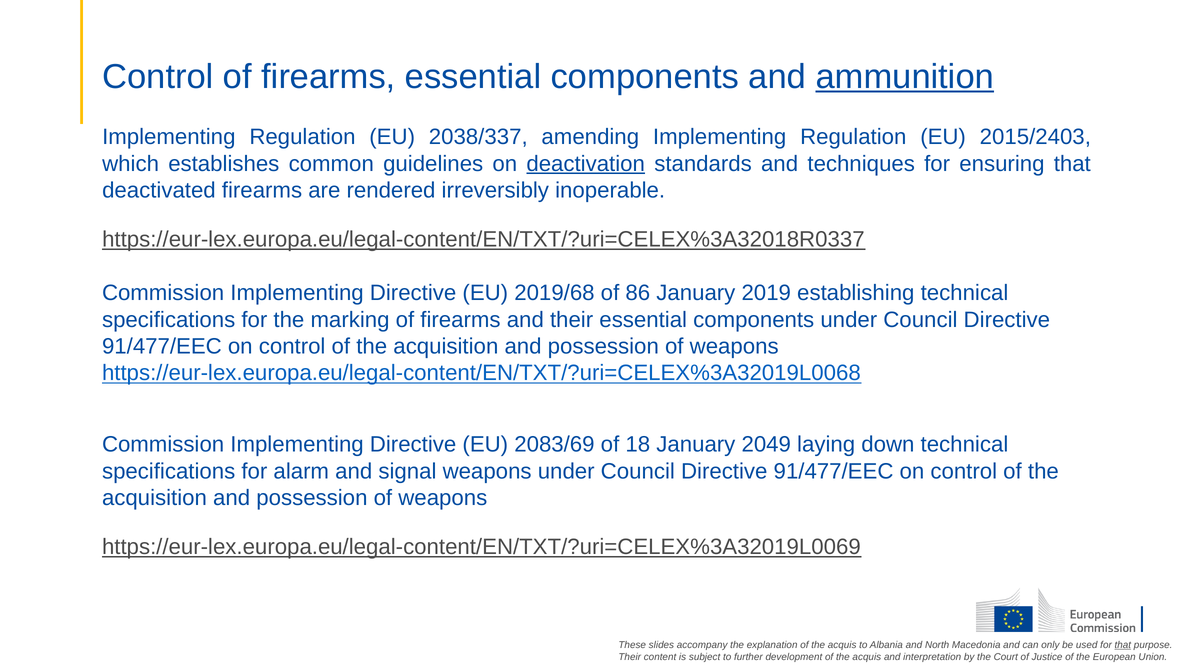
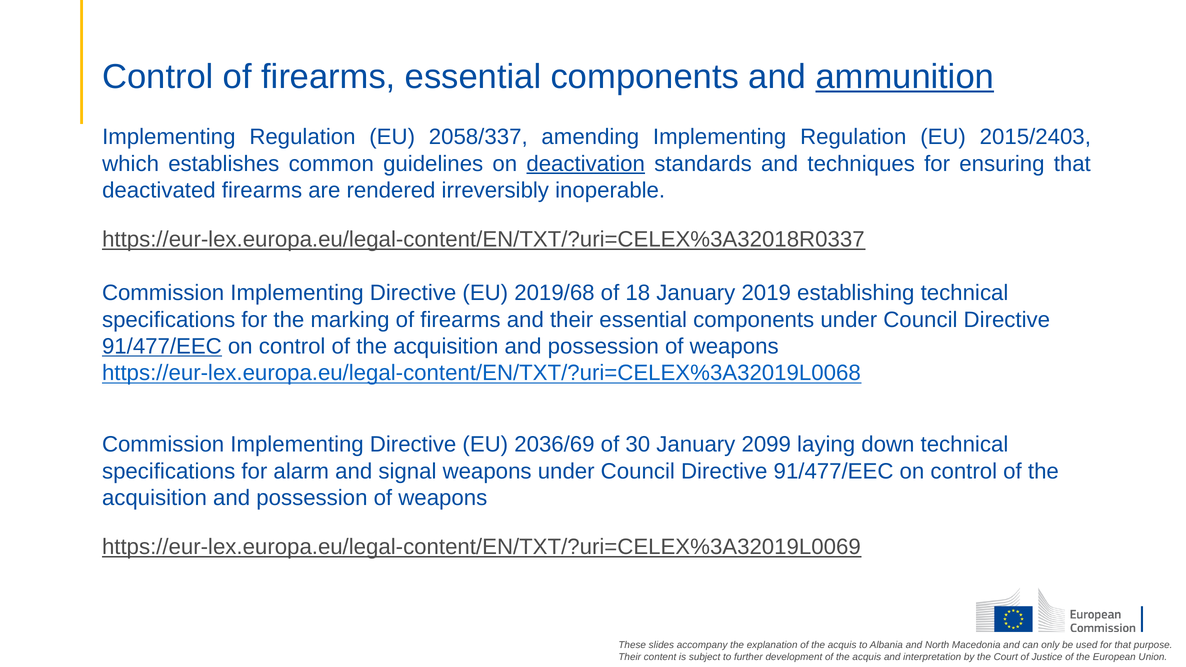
2038/337: 2038/337 -> 2058/337
86: 86 -> 18
91/477/EEC at (162, 347) underline: none -> present
2083/69: 2083/69 -> 2036/69
18: 18 -> 30
2049: 2049 -> 2099
that at (1123, 645) underline: present -> none
